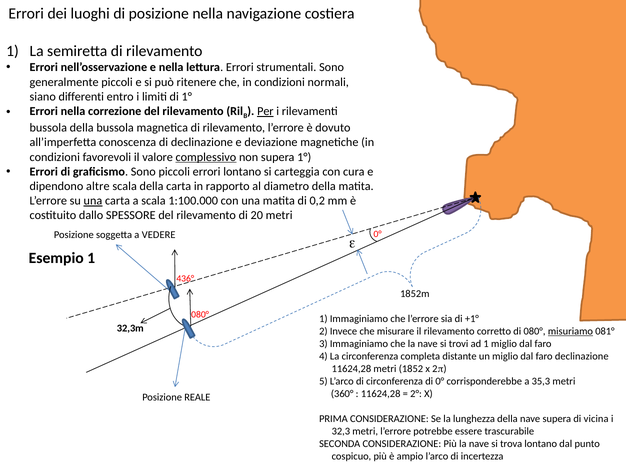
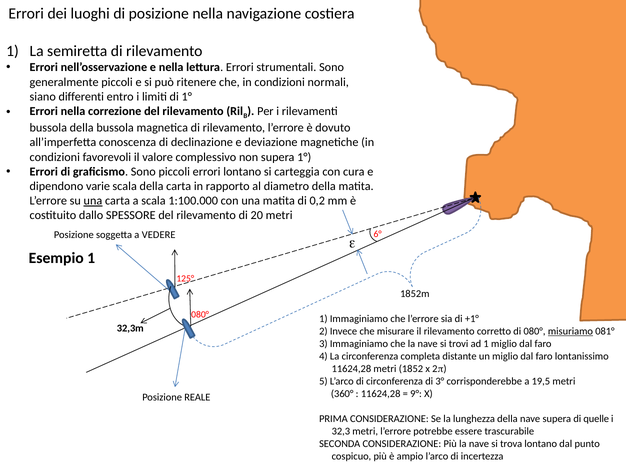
Per underline: present -> none
complessivo underline: present -> none
altre: altre -> varie
0° at (378, 234): 0° -> 6°
436°: 436° -> 125°
faro declinazione: declinazione -> lontanissimo
di 0°: 0° -> 3°
35,3: 35,3 -> 19,5
2°: 2° -> 9°
vicina: vicina -> quelle
